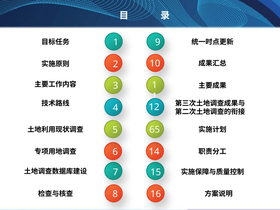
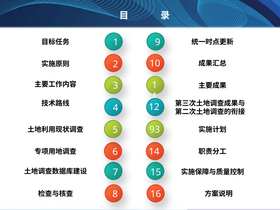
65: 65 -> 93
